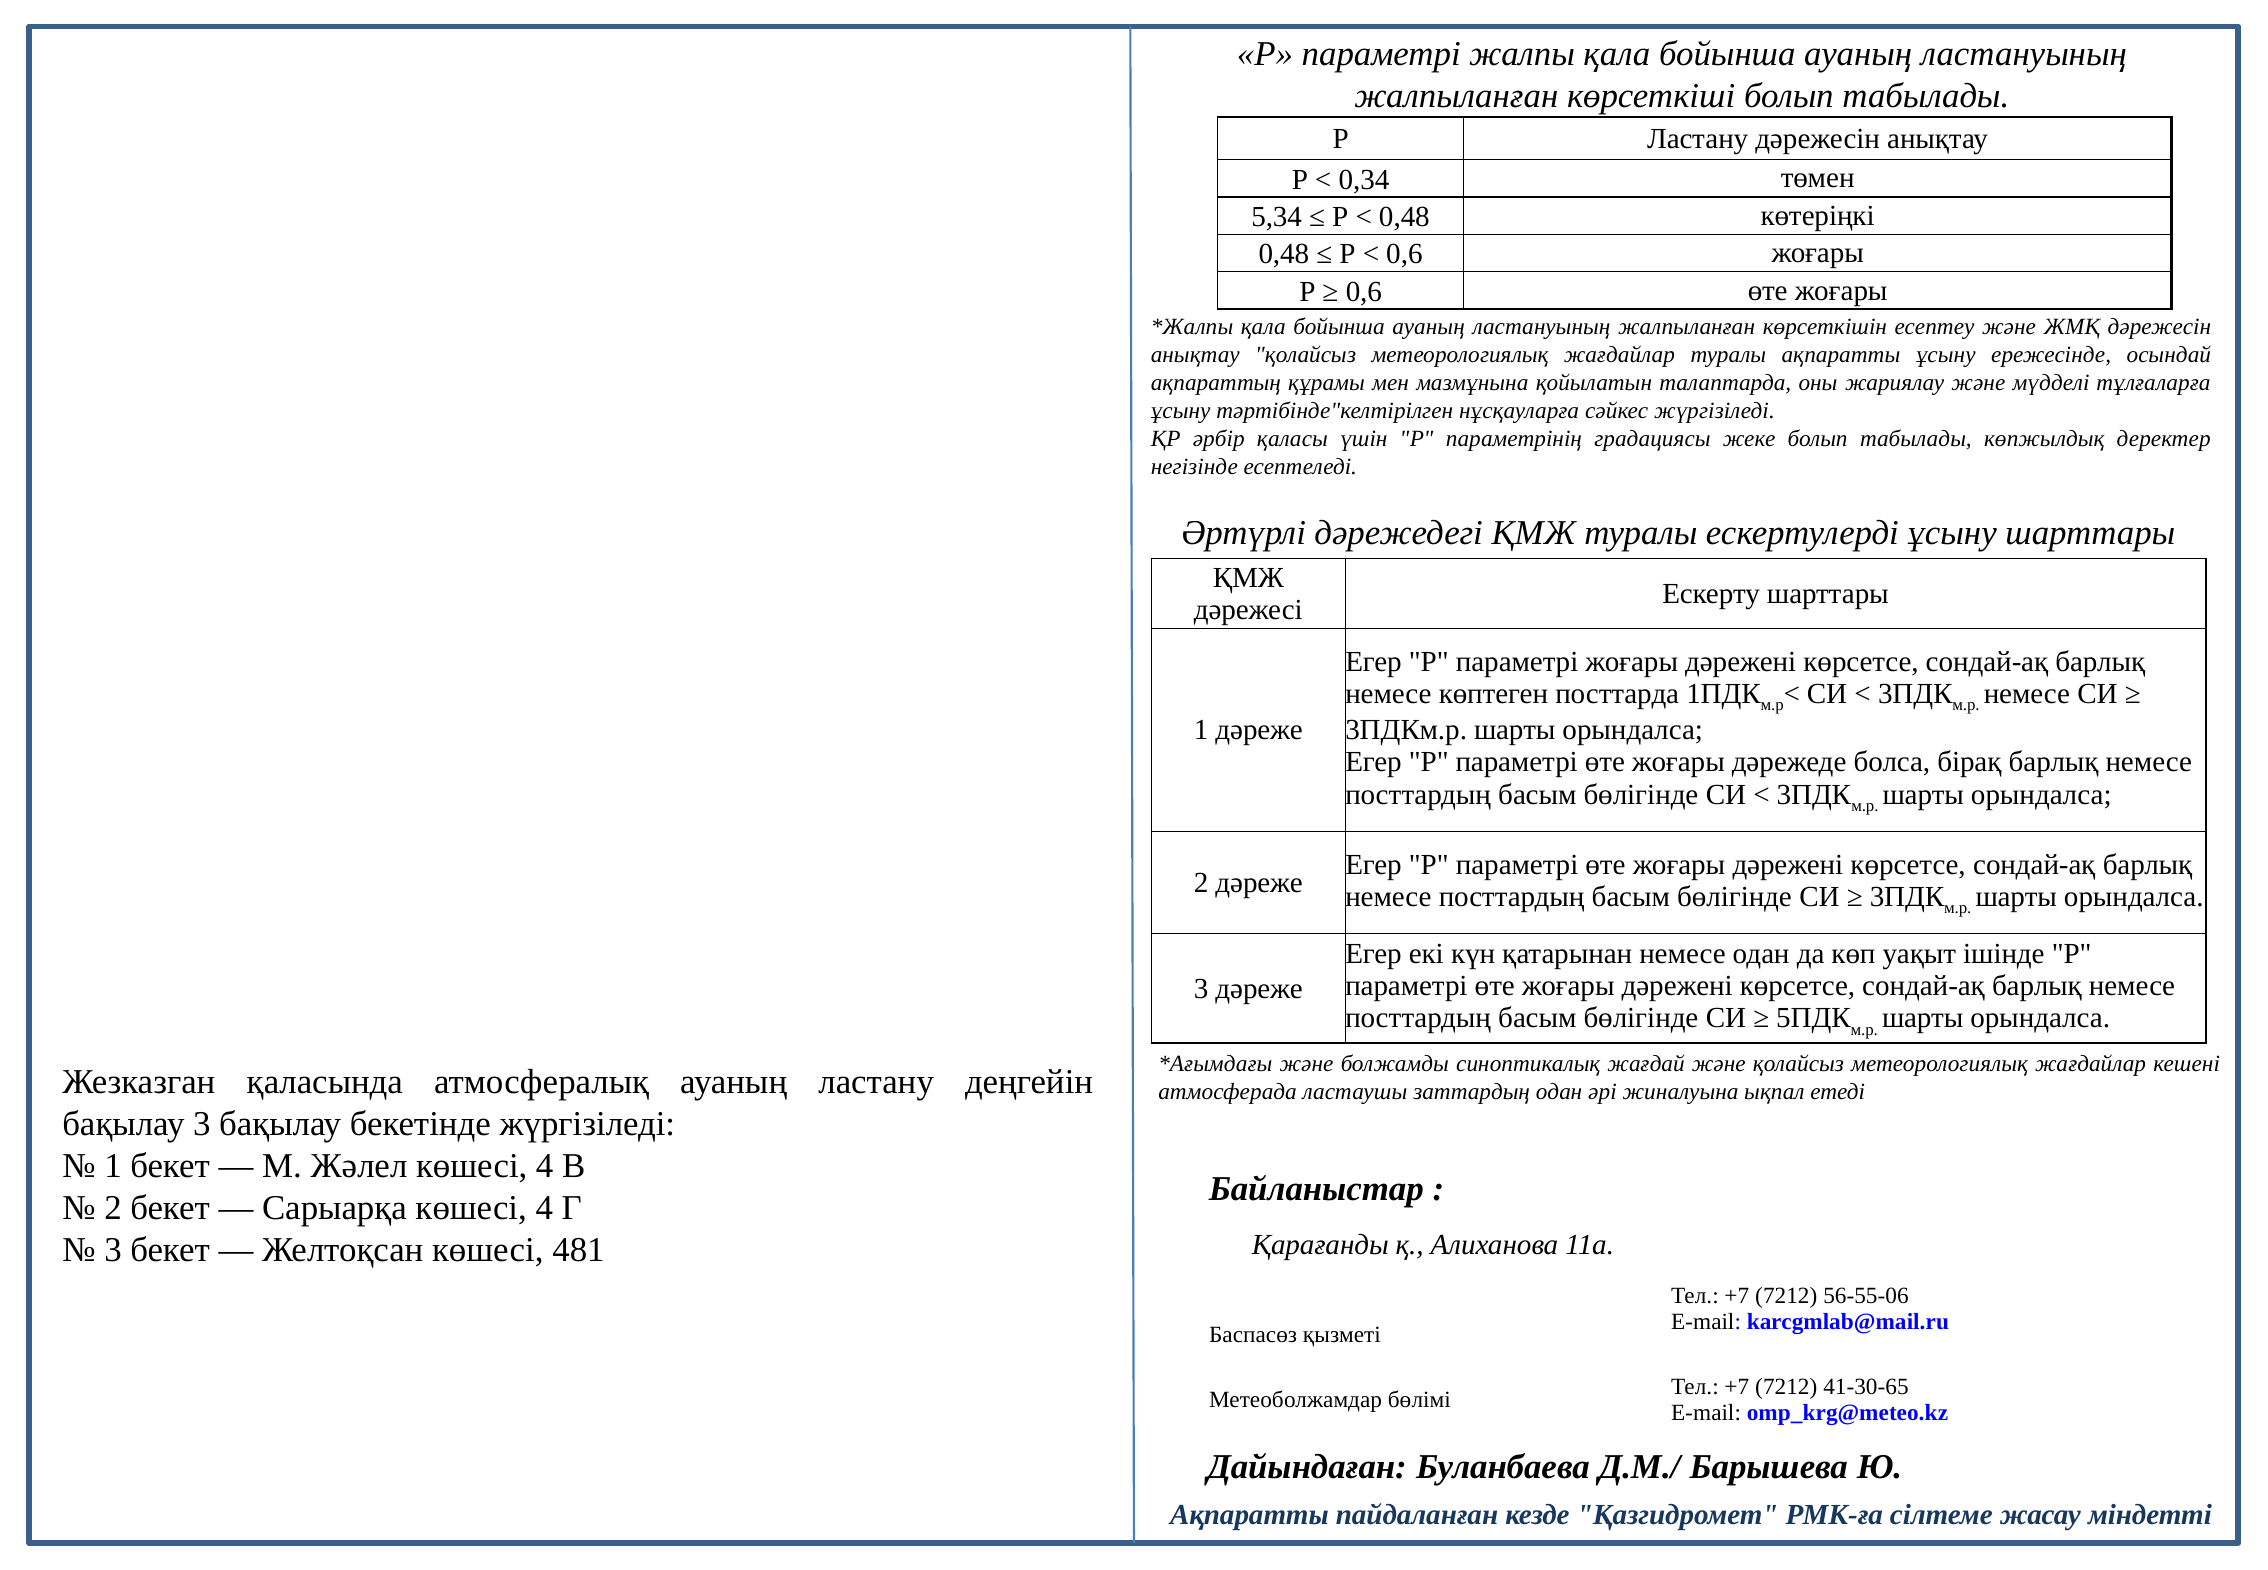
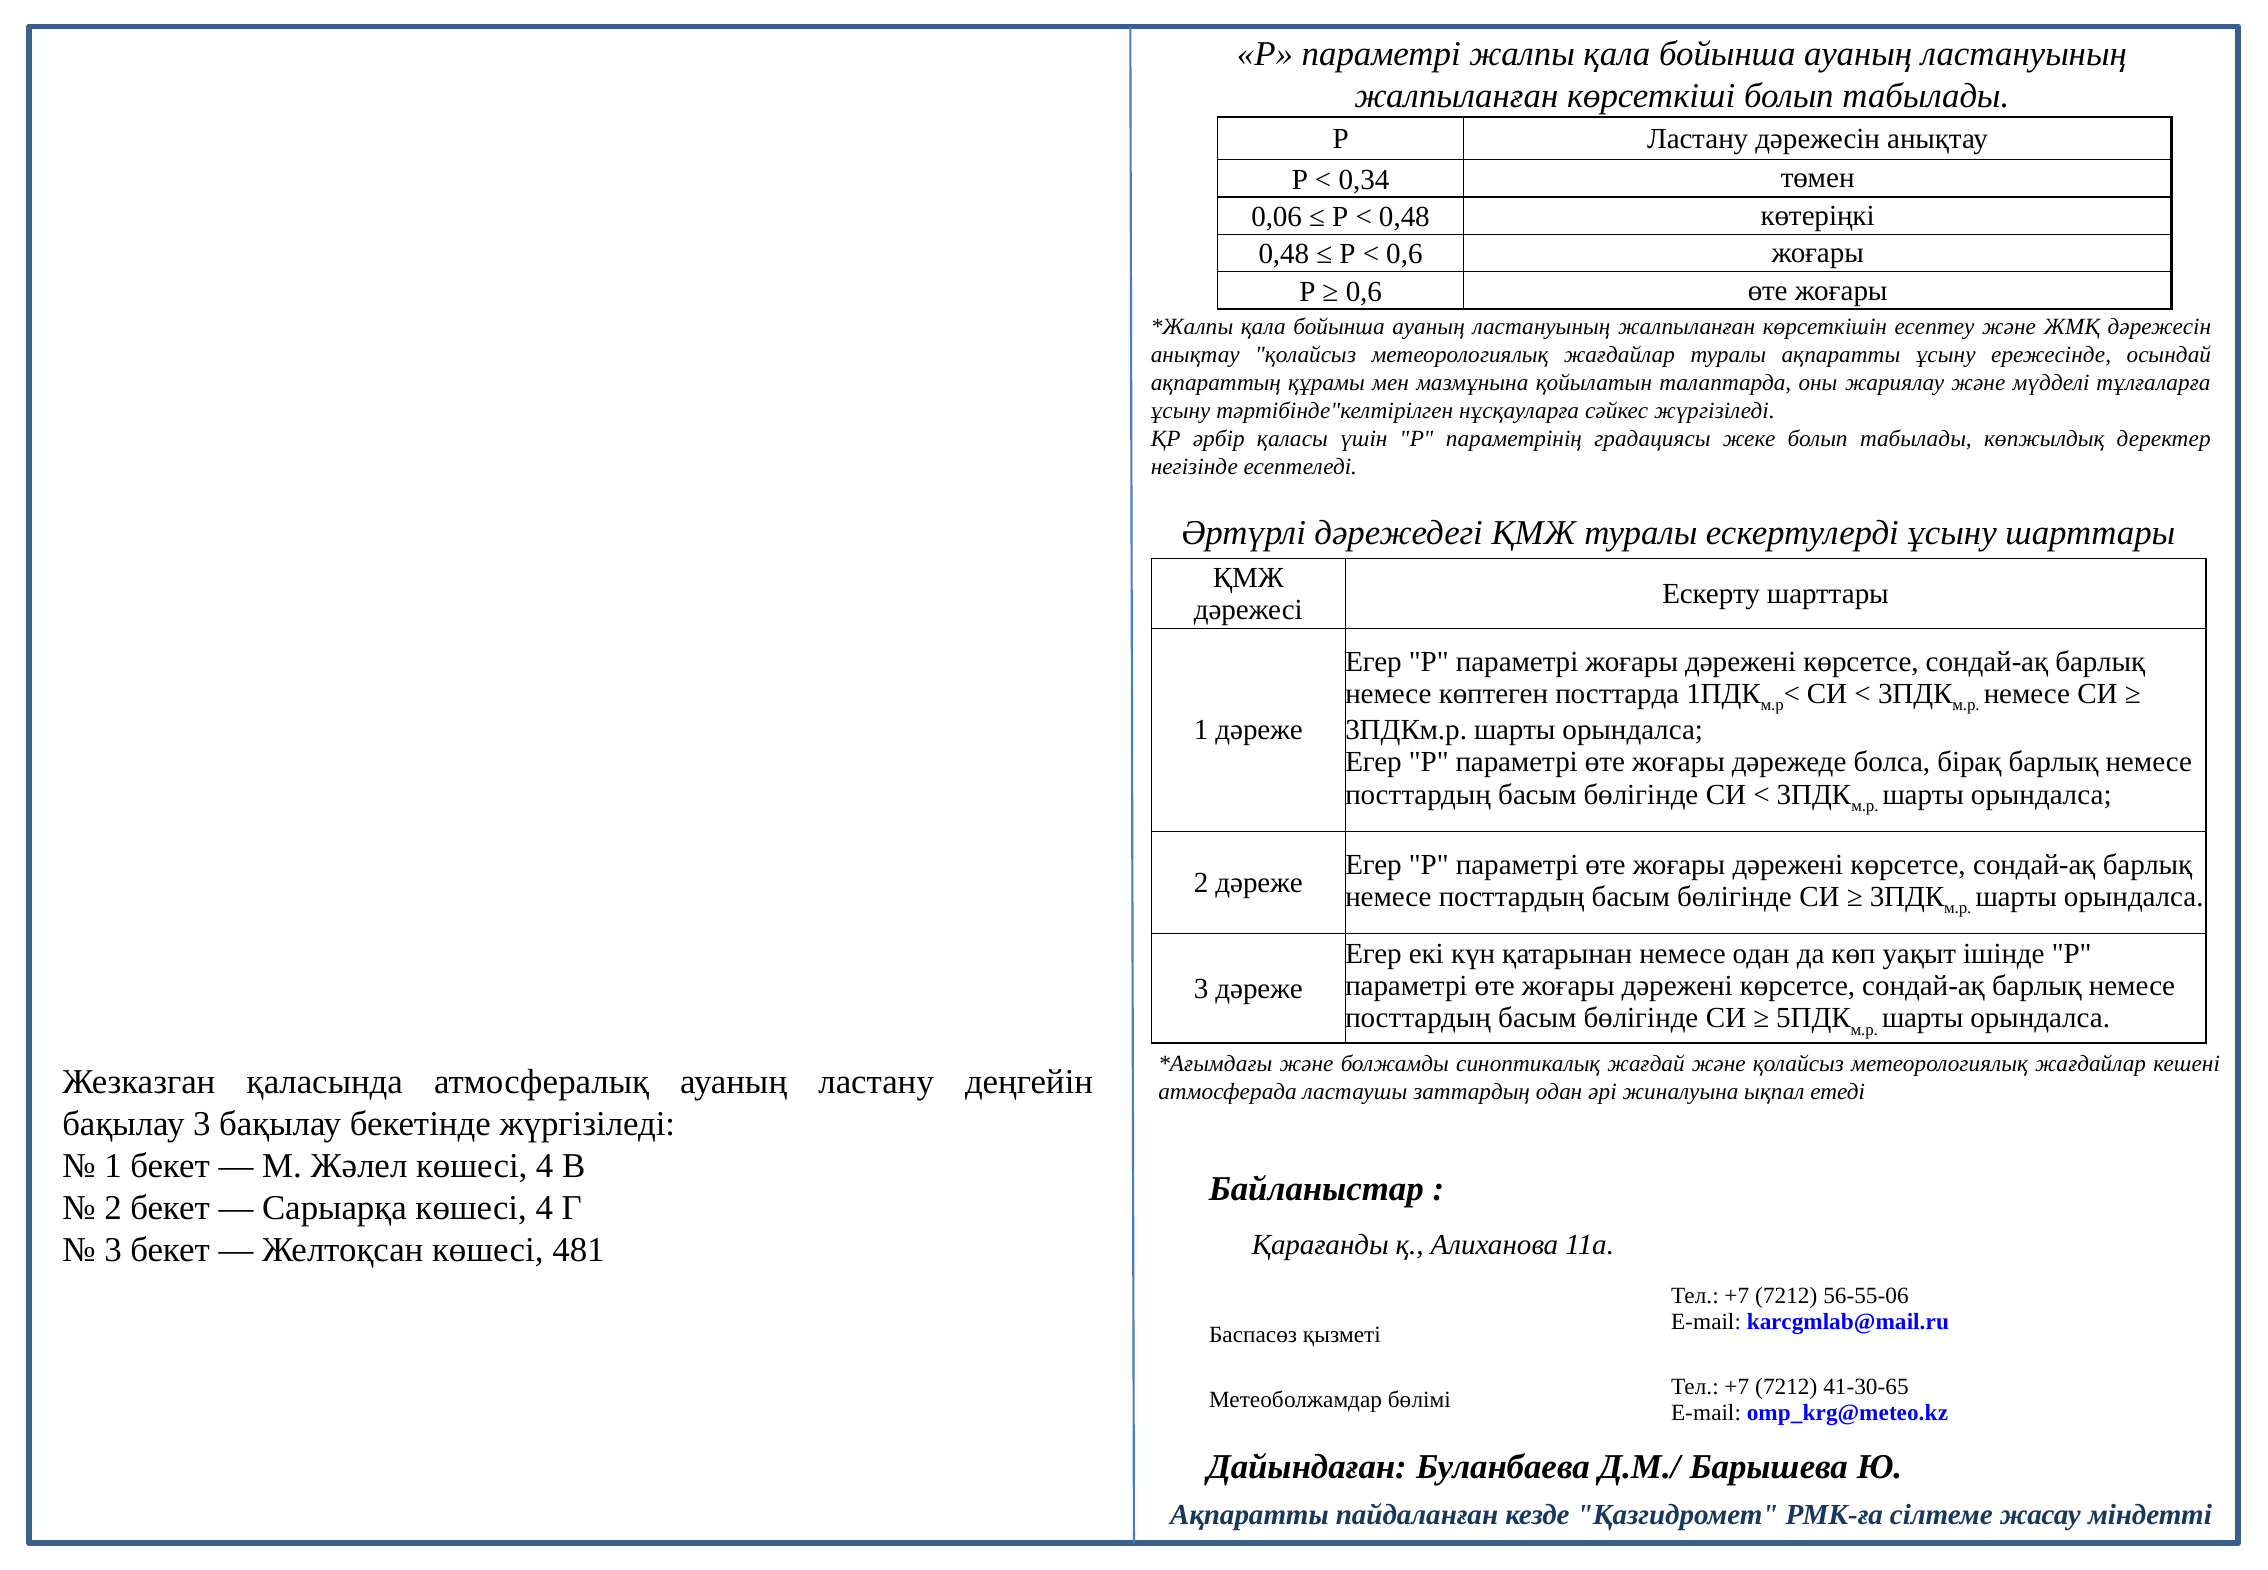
5,34: 5,34 -> 0,06
